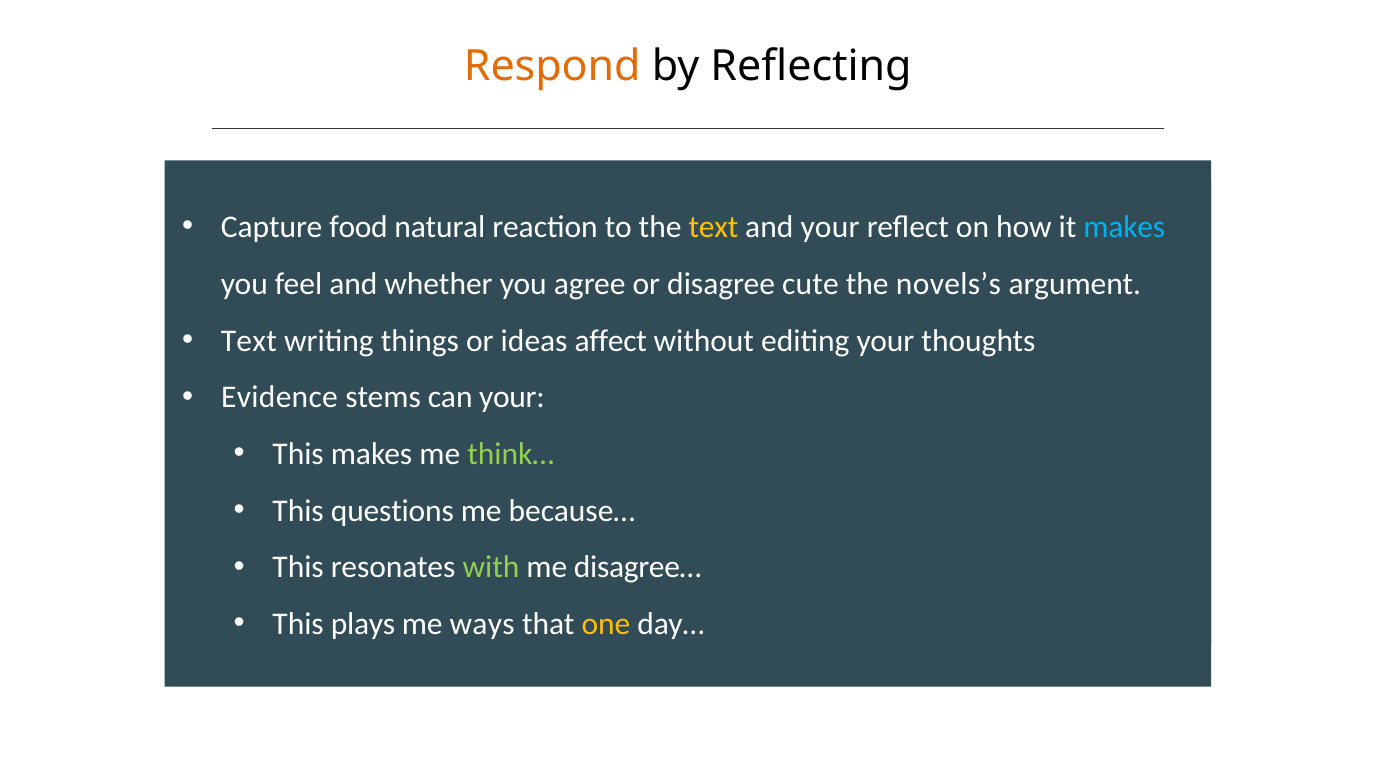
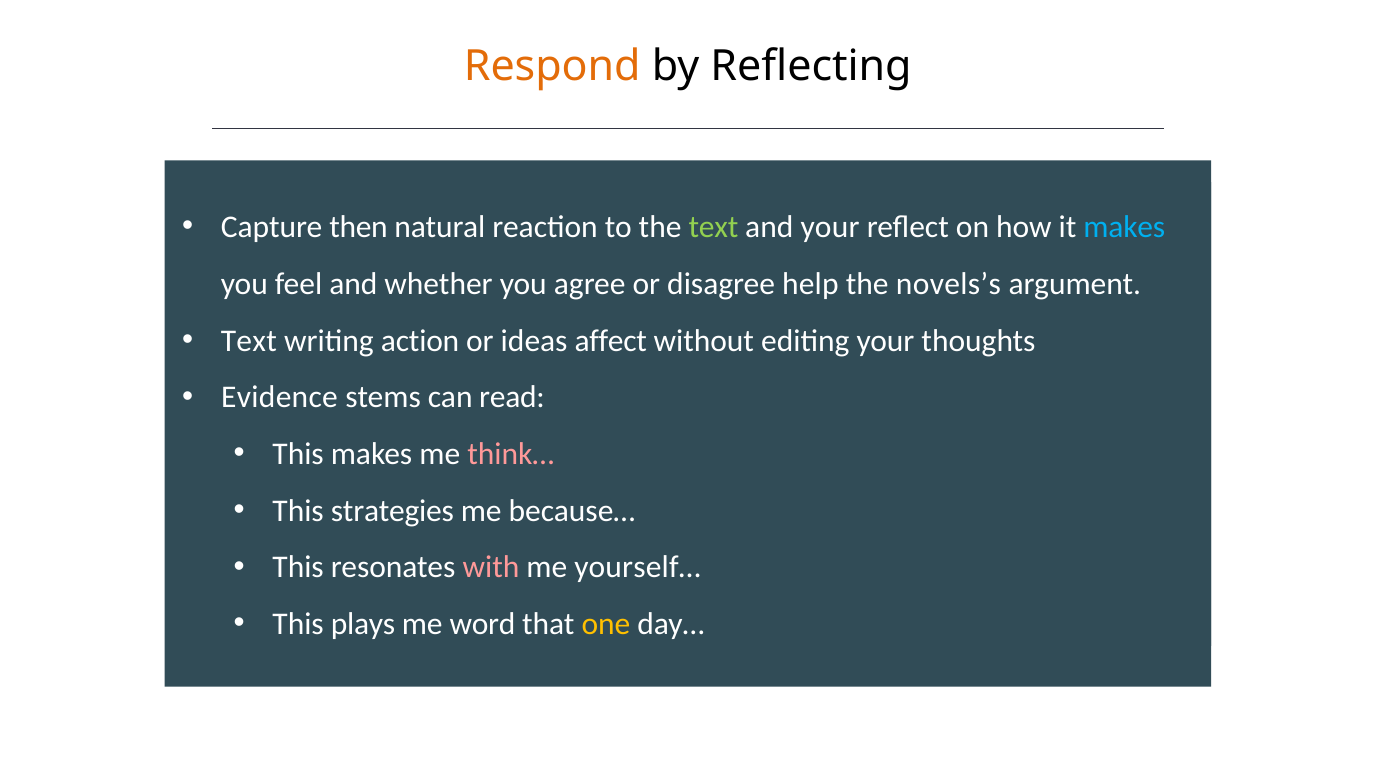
food: food -> then
text at (713, 227) colour: yellow -> light green
cute: cute -> help
things: things -> action
can your: your -> read
think… colour: light green -> pink
questions: questions -> strategies
with colour: light green -> pink
disagree…: disagree… -> yourself…
ways: ways -> word
